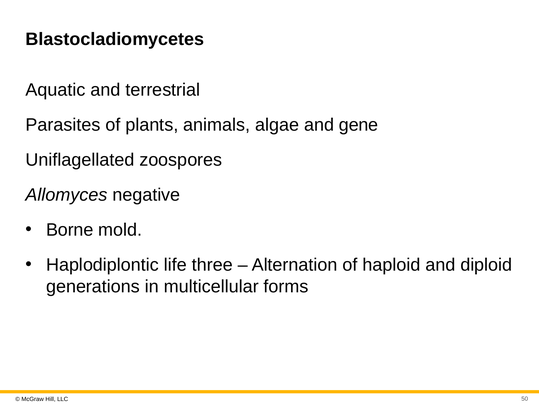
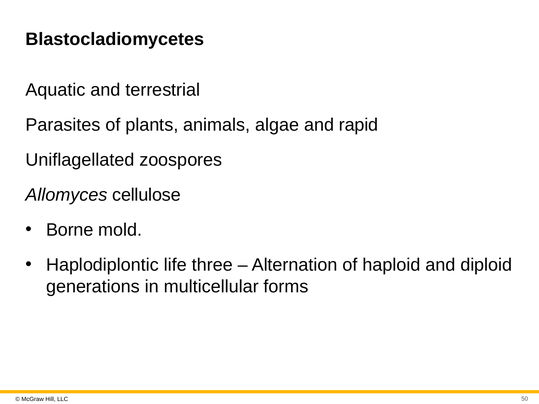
gene: gene -> rapid
negative: negative -> cellulose
